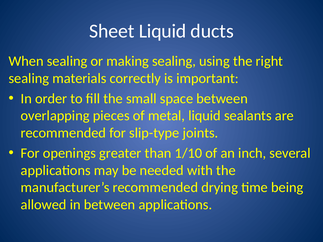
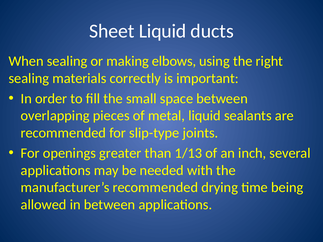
making sealing: sealing -> elbows
1/10: 1/10 -> 1/13
